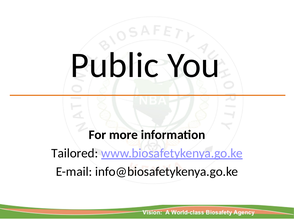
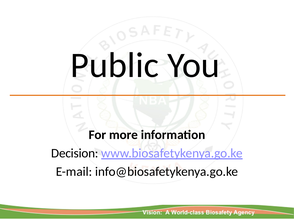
Tailored: Tailored -> Decision
